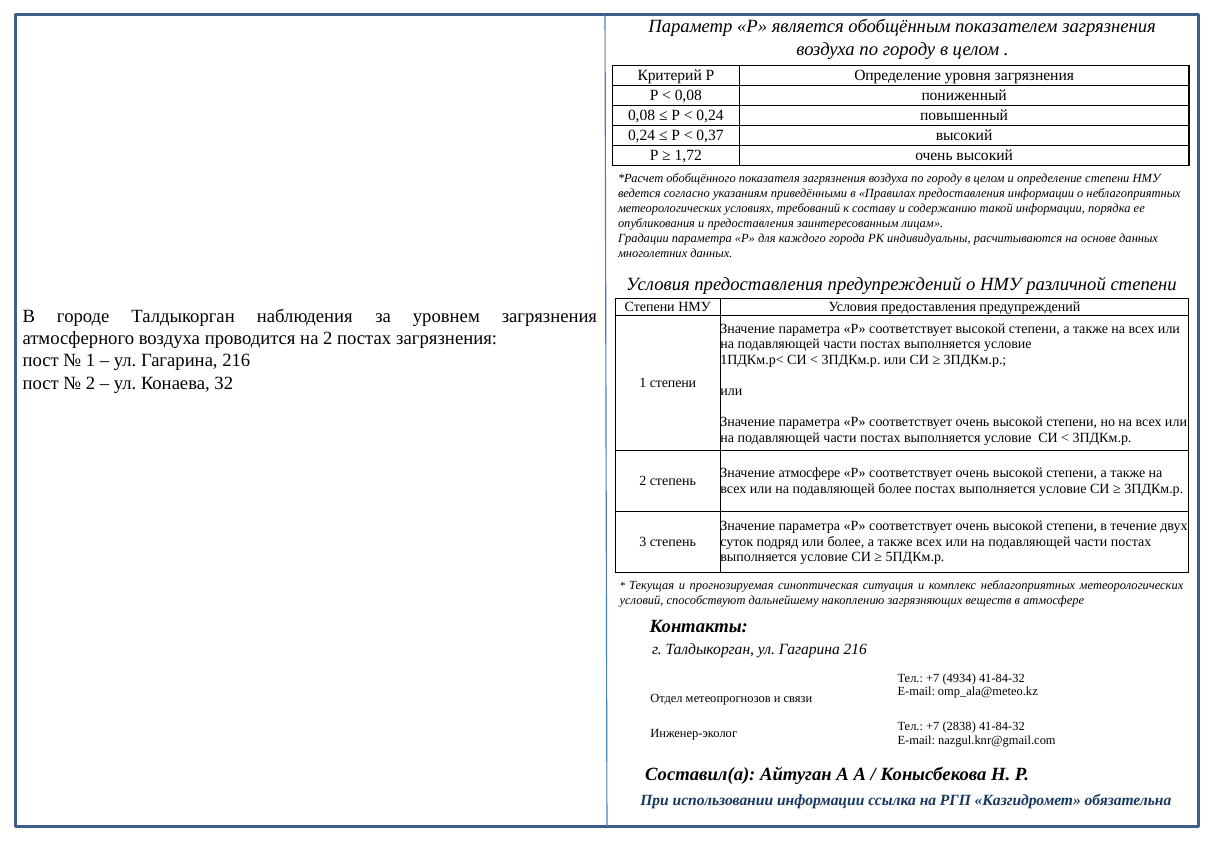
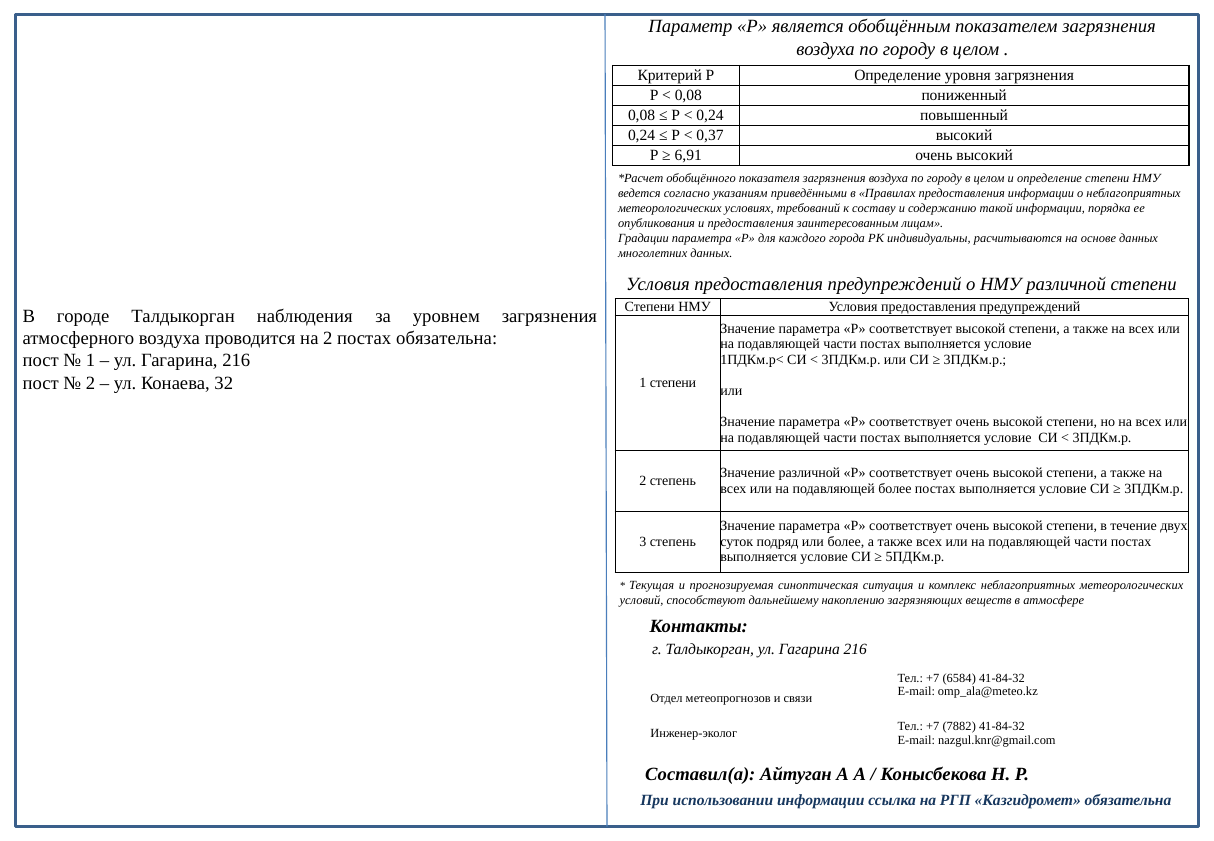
1,72: 1,72 -> 6,91
постах загрязнения: загрязнения -> обязательна
Значение атмосфере: атмосфере -> различной
4934: 4934 -> 6584
2838: 2838 -> 7882
